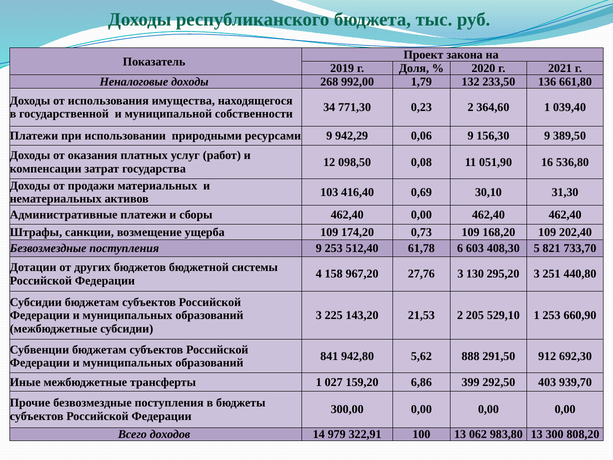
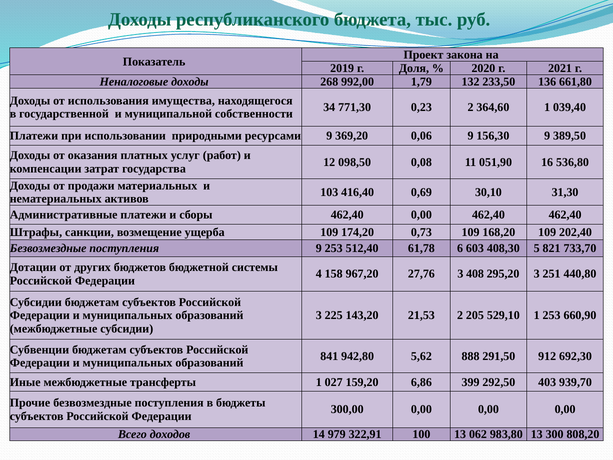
942,29: 942,29 -> 369,20
130: 130 -> 408
